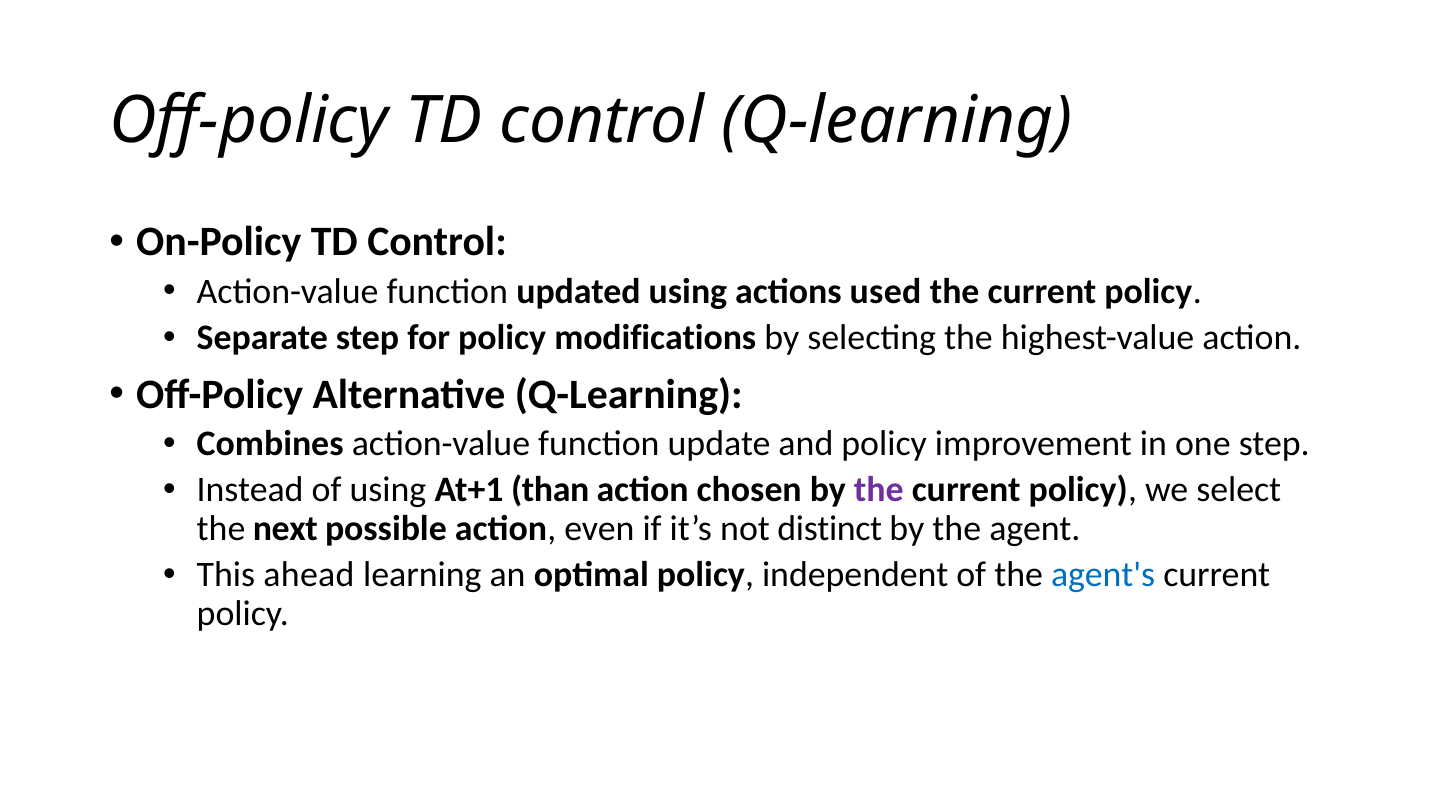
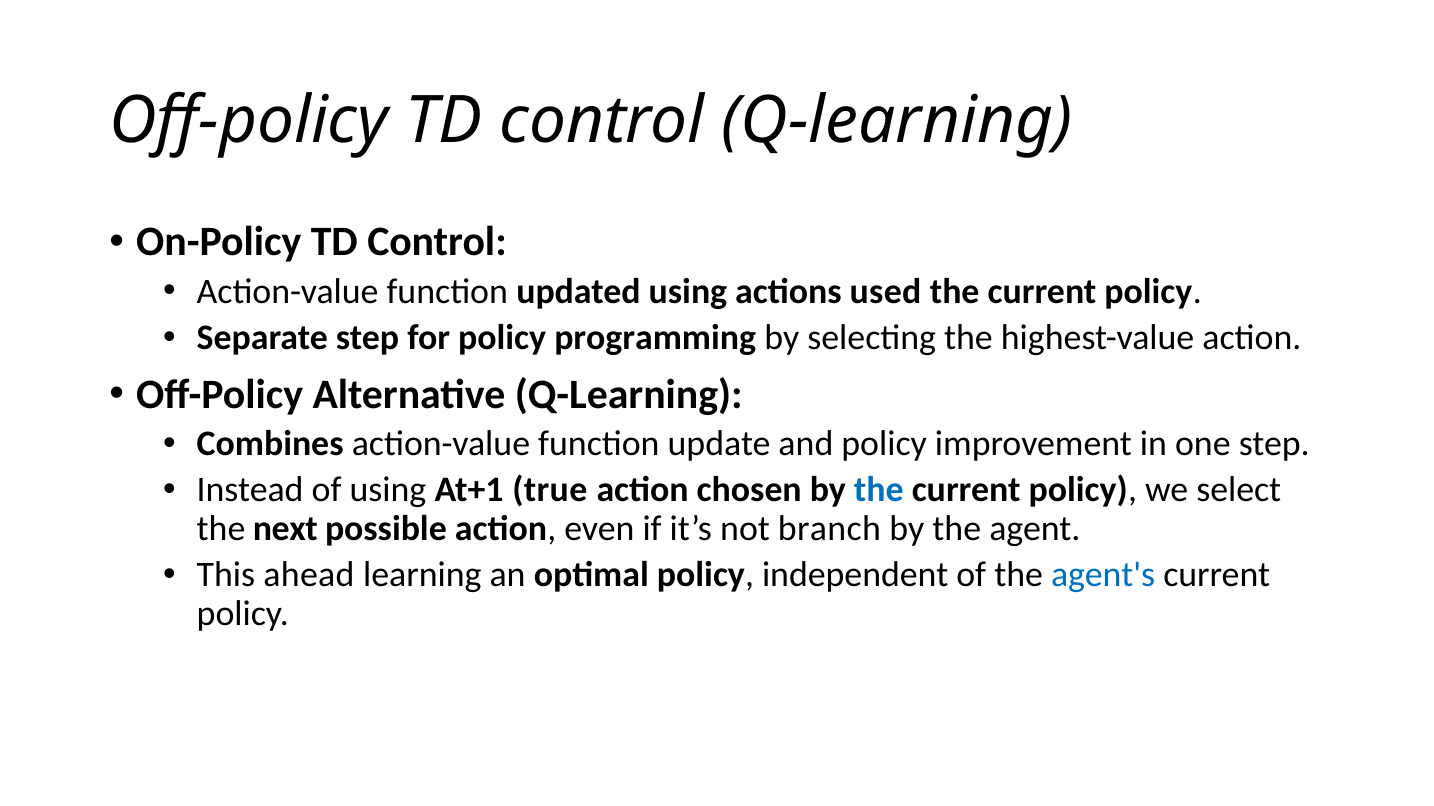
modifications: modifications -> programming
than: than -> true
the at (879, 490) colour: purple -> blue
distinct: distinct -> branch
